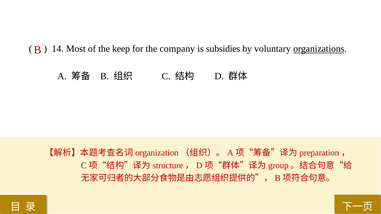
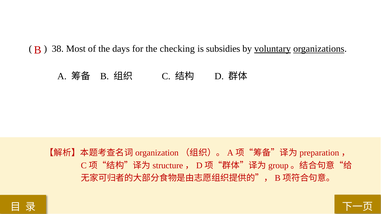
14: 14 -> 38
keep: keep -> days
company: company -> checking
voluntary underline: none -> present
